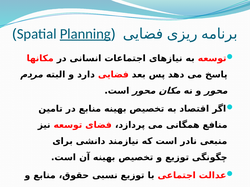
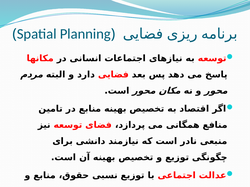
Planning underline: present -> none
